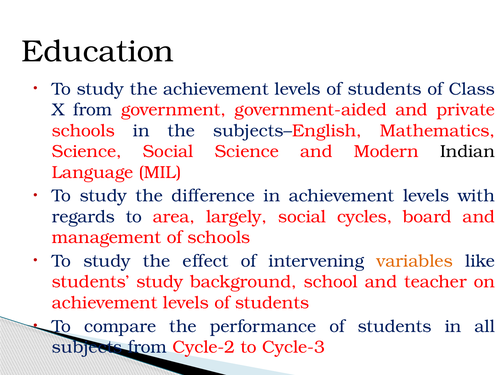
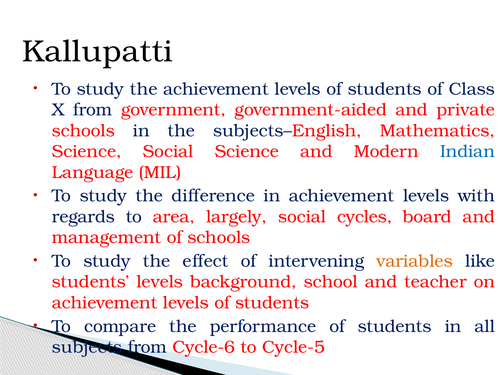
Education: Education -> Kallupatti
Indian colour: black -> blue
students study: study -> levels
Cycle-2: Cycle-2 -> Cycle-6
Cycle-3: Cycle-3 -> Cycle-5
